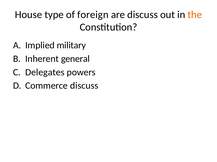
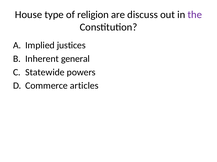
foreign: foreign -> religion
the colour: orange -> purple
military: military -> justices
Delegates: Delegates -> Statewide
Commerce discuss: discuss -> articles
